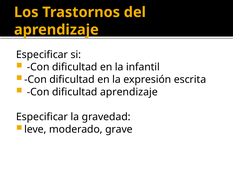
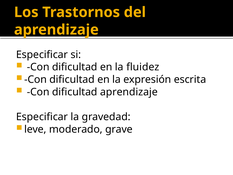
infantil: infantil -> fluidez
